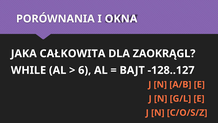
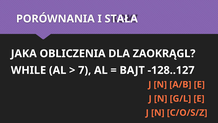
OKNA: OKNA -> STAŁA
CAŁKOWITA: CAŁKOWITA -> OBLICZENIA
6: 6 -> 7
